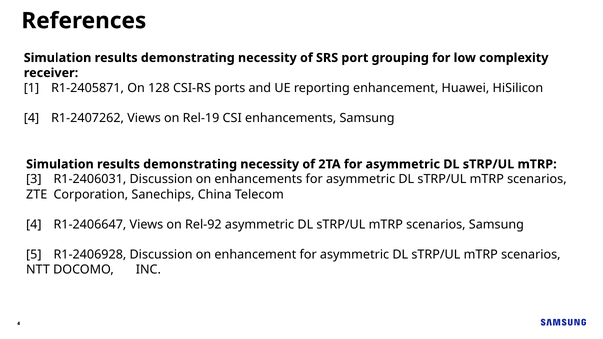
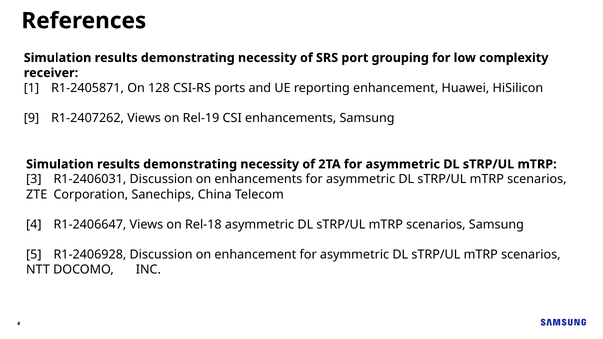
4 at (31, 118): 4 -> 9
Rel-92: Rel-92 -> Rel-18
